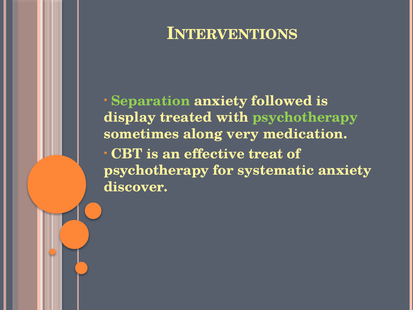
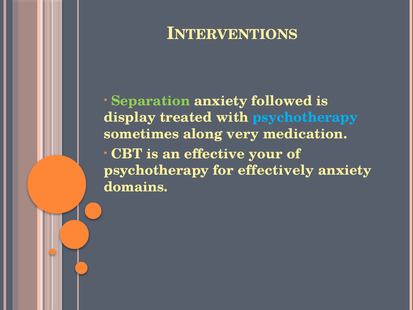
psychotherapy at (305, 117) colour: light green -> light blue
treat: treat -> your
systematic: systematic -> effectively
discover: discover -> domains
